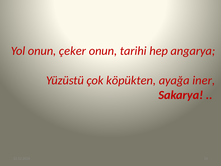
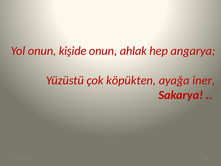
çeker: çeker -> kişide
tarihi: tarihi -> ahlak
